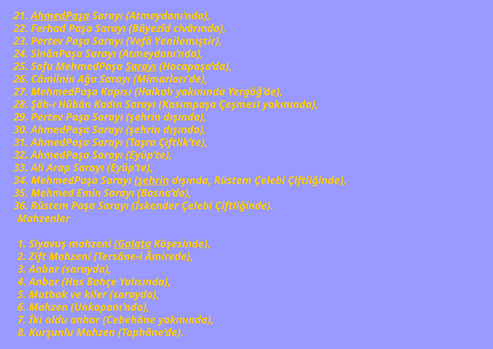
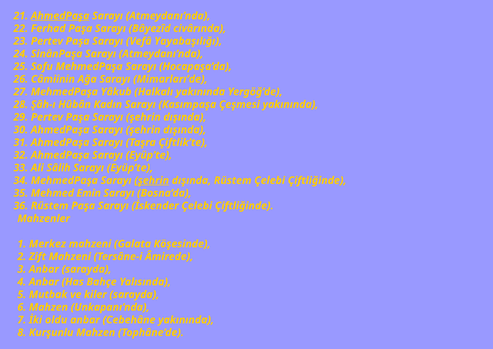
Yenilemiştir: Yenilemiştir -> Yayabaşılığı
Sarayı at (141, 66) underline: present -> none
Kapısı: Kapısı -> Yâkub
Arap: Arap -> Sâlih
Siyavuş: Siyavuş -> Merkez
Galata underline: present -> none
